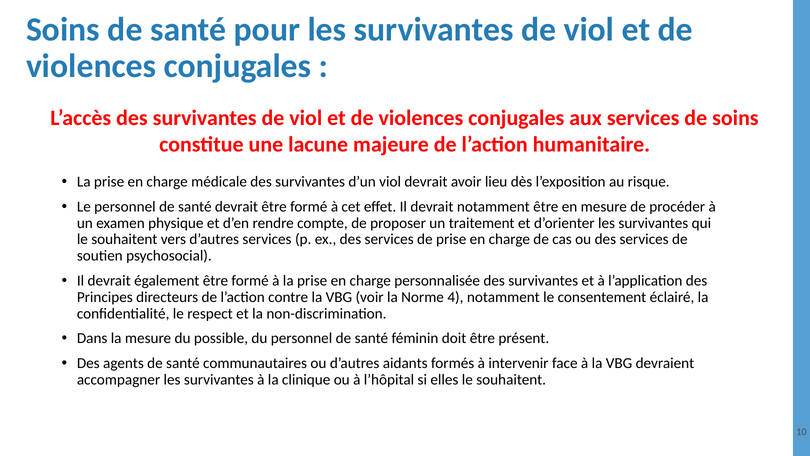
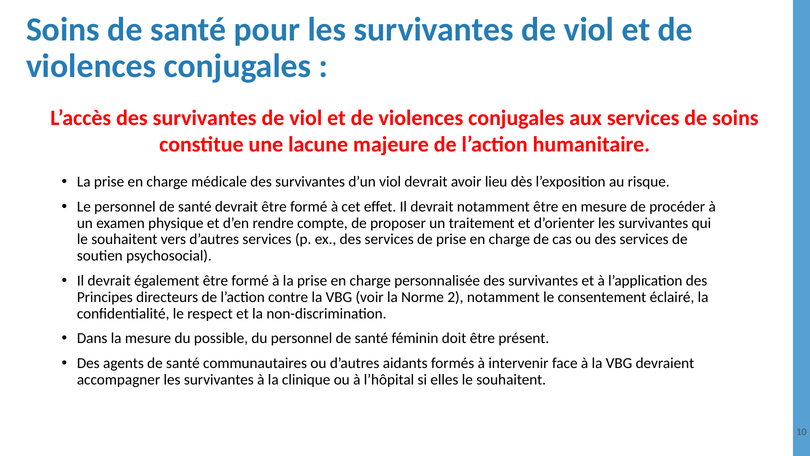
4: 4 -> 2
